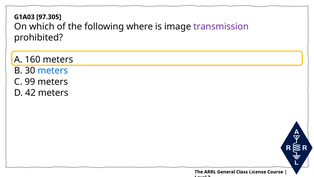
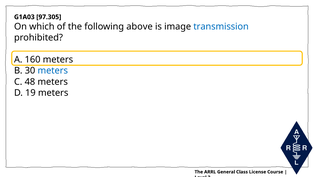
where: where -> above
transmission colour: purple -> blue
99: 99 -> 48
42: 42 -> 19
